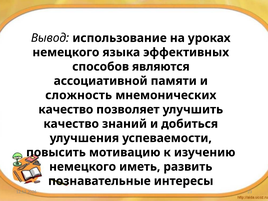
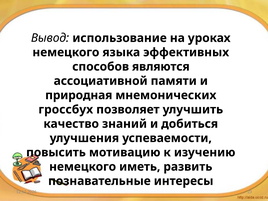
сложность: сложность -> природная
качество at (66, 110): качество -> гроссбух
